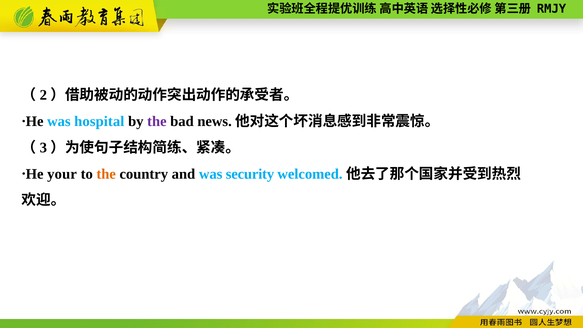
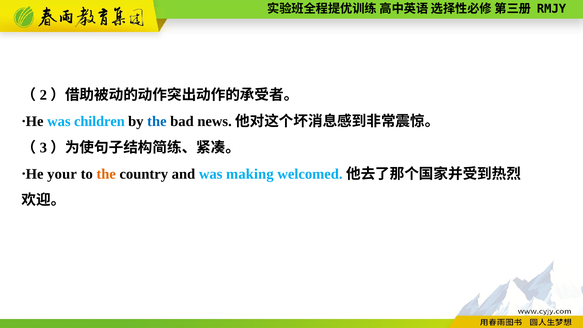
hospital: hospital -> children
the at (157, 121) colour: purple -> blue
security: security -> making
